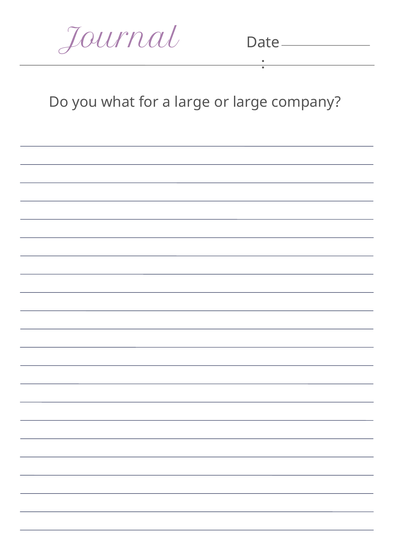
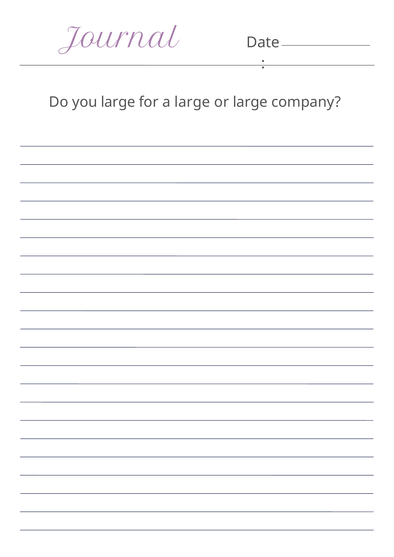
you what: what -> large
